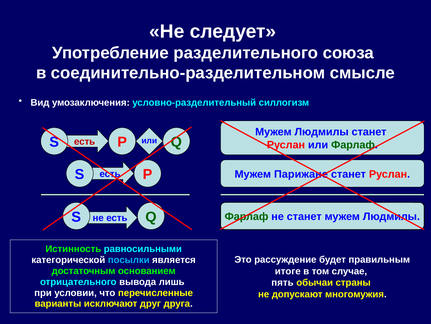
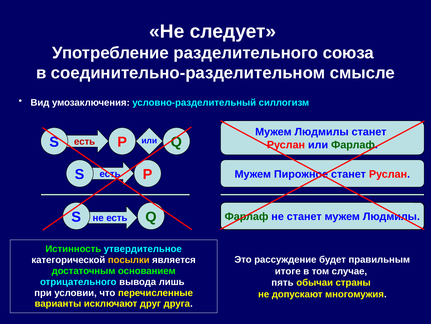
Парижане: Парижане -> Пирожное
равносильными: равносильными -> утвердительное
посылки colour: light blue -> yellow
